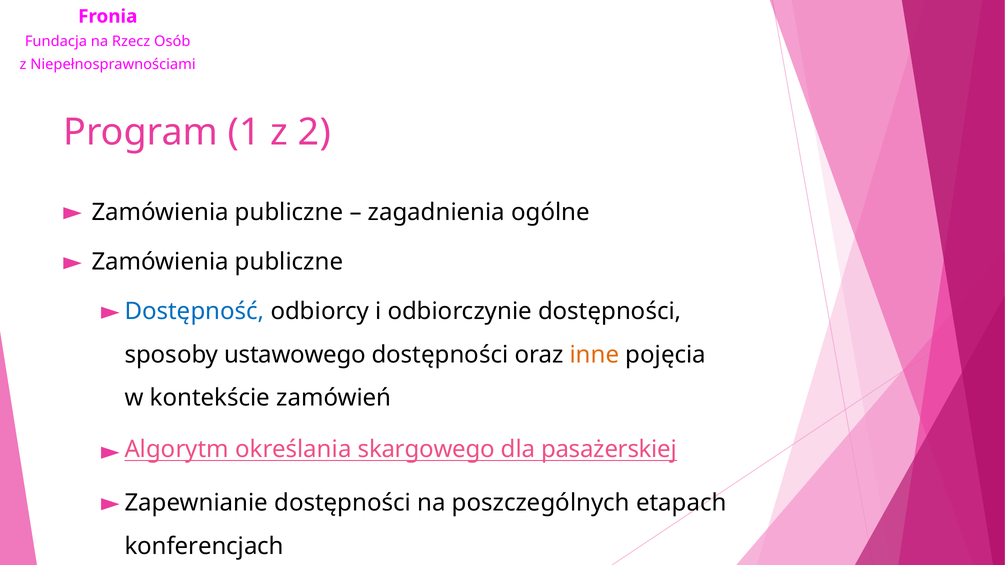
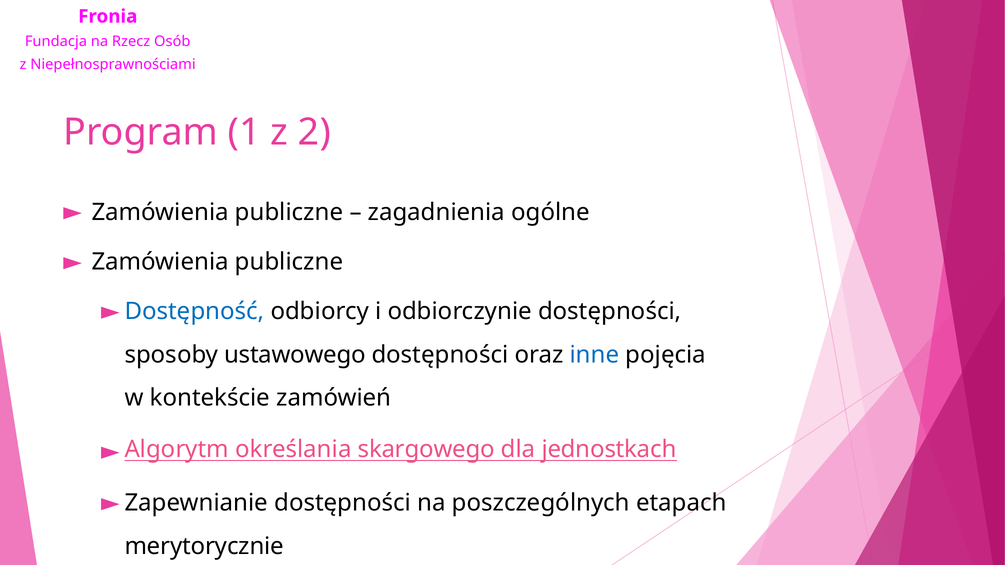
inne colour: orange -> blue
pasażerskiej: pasażerskiej -> jednostkach
konferencjach: konferencjach -> merytorycznie
